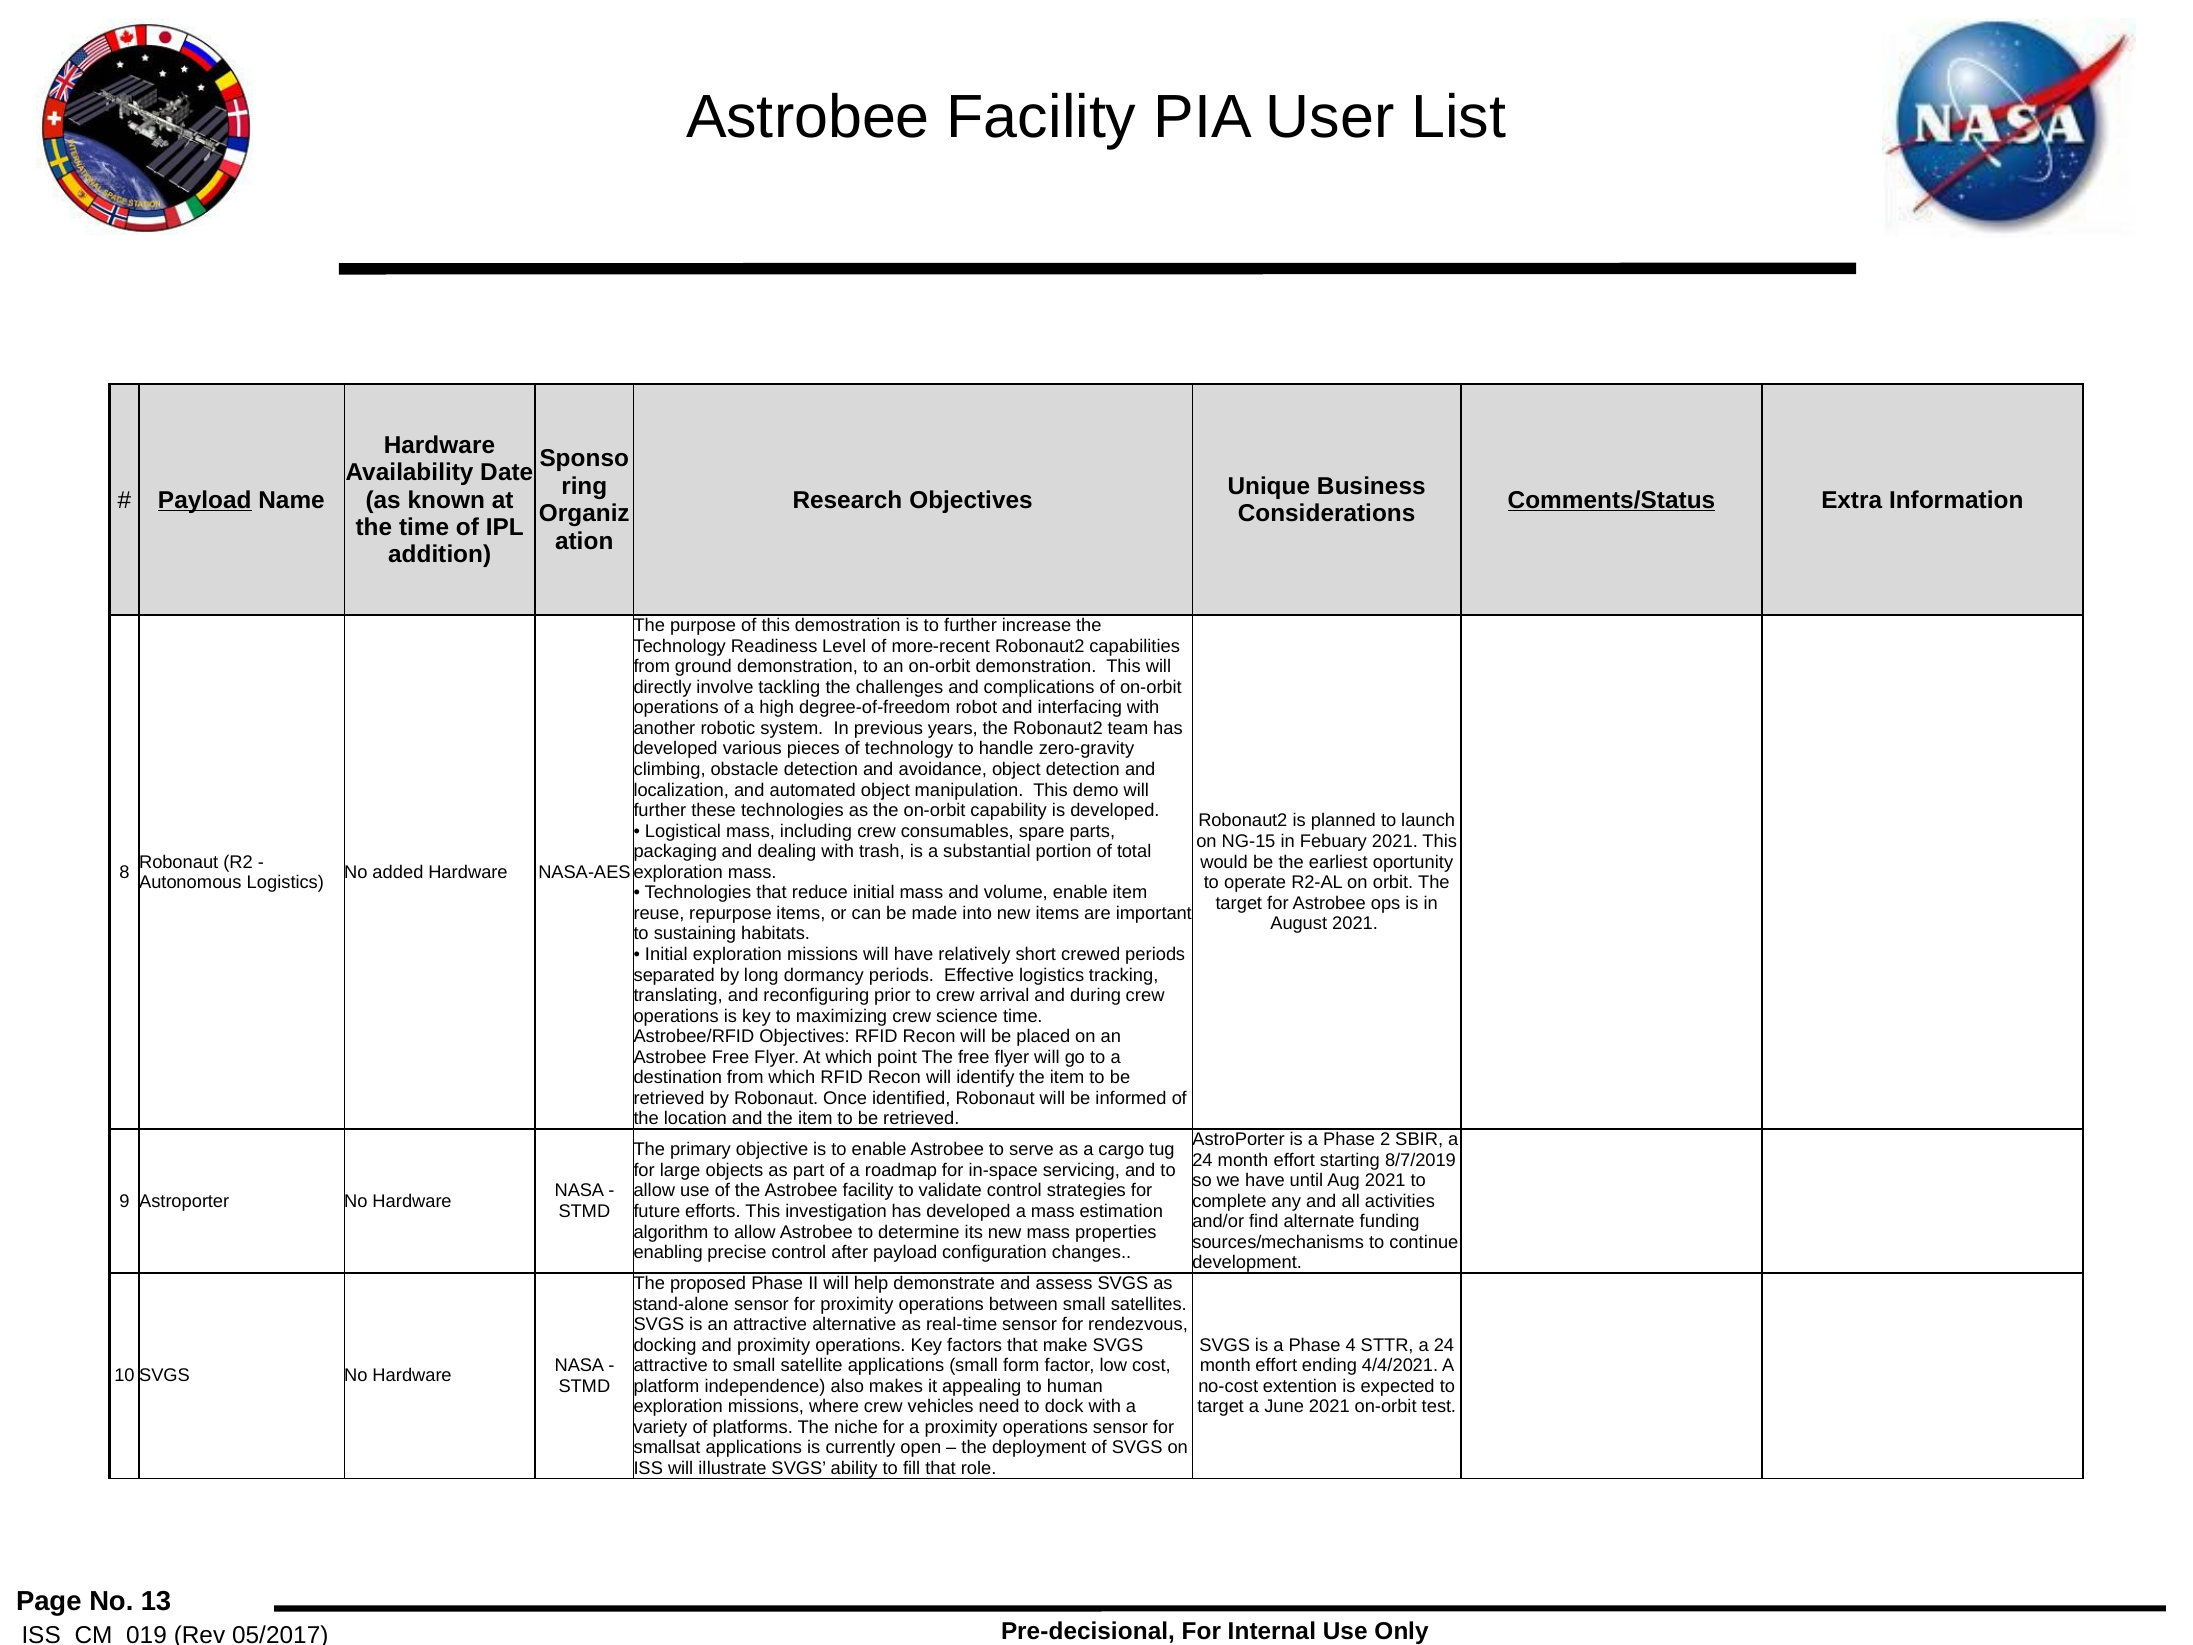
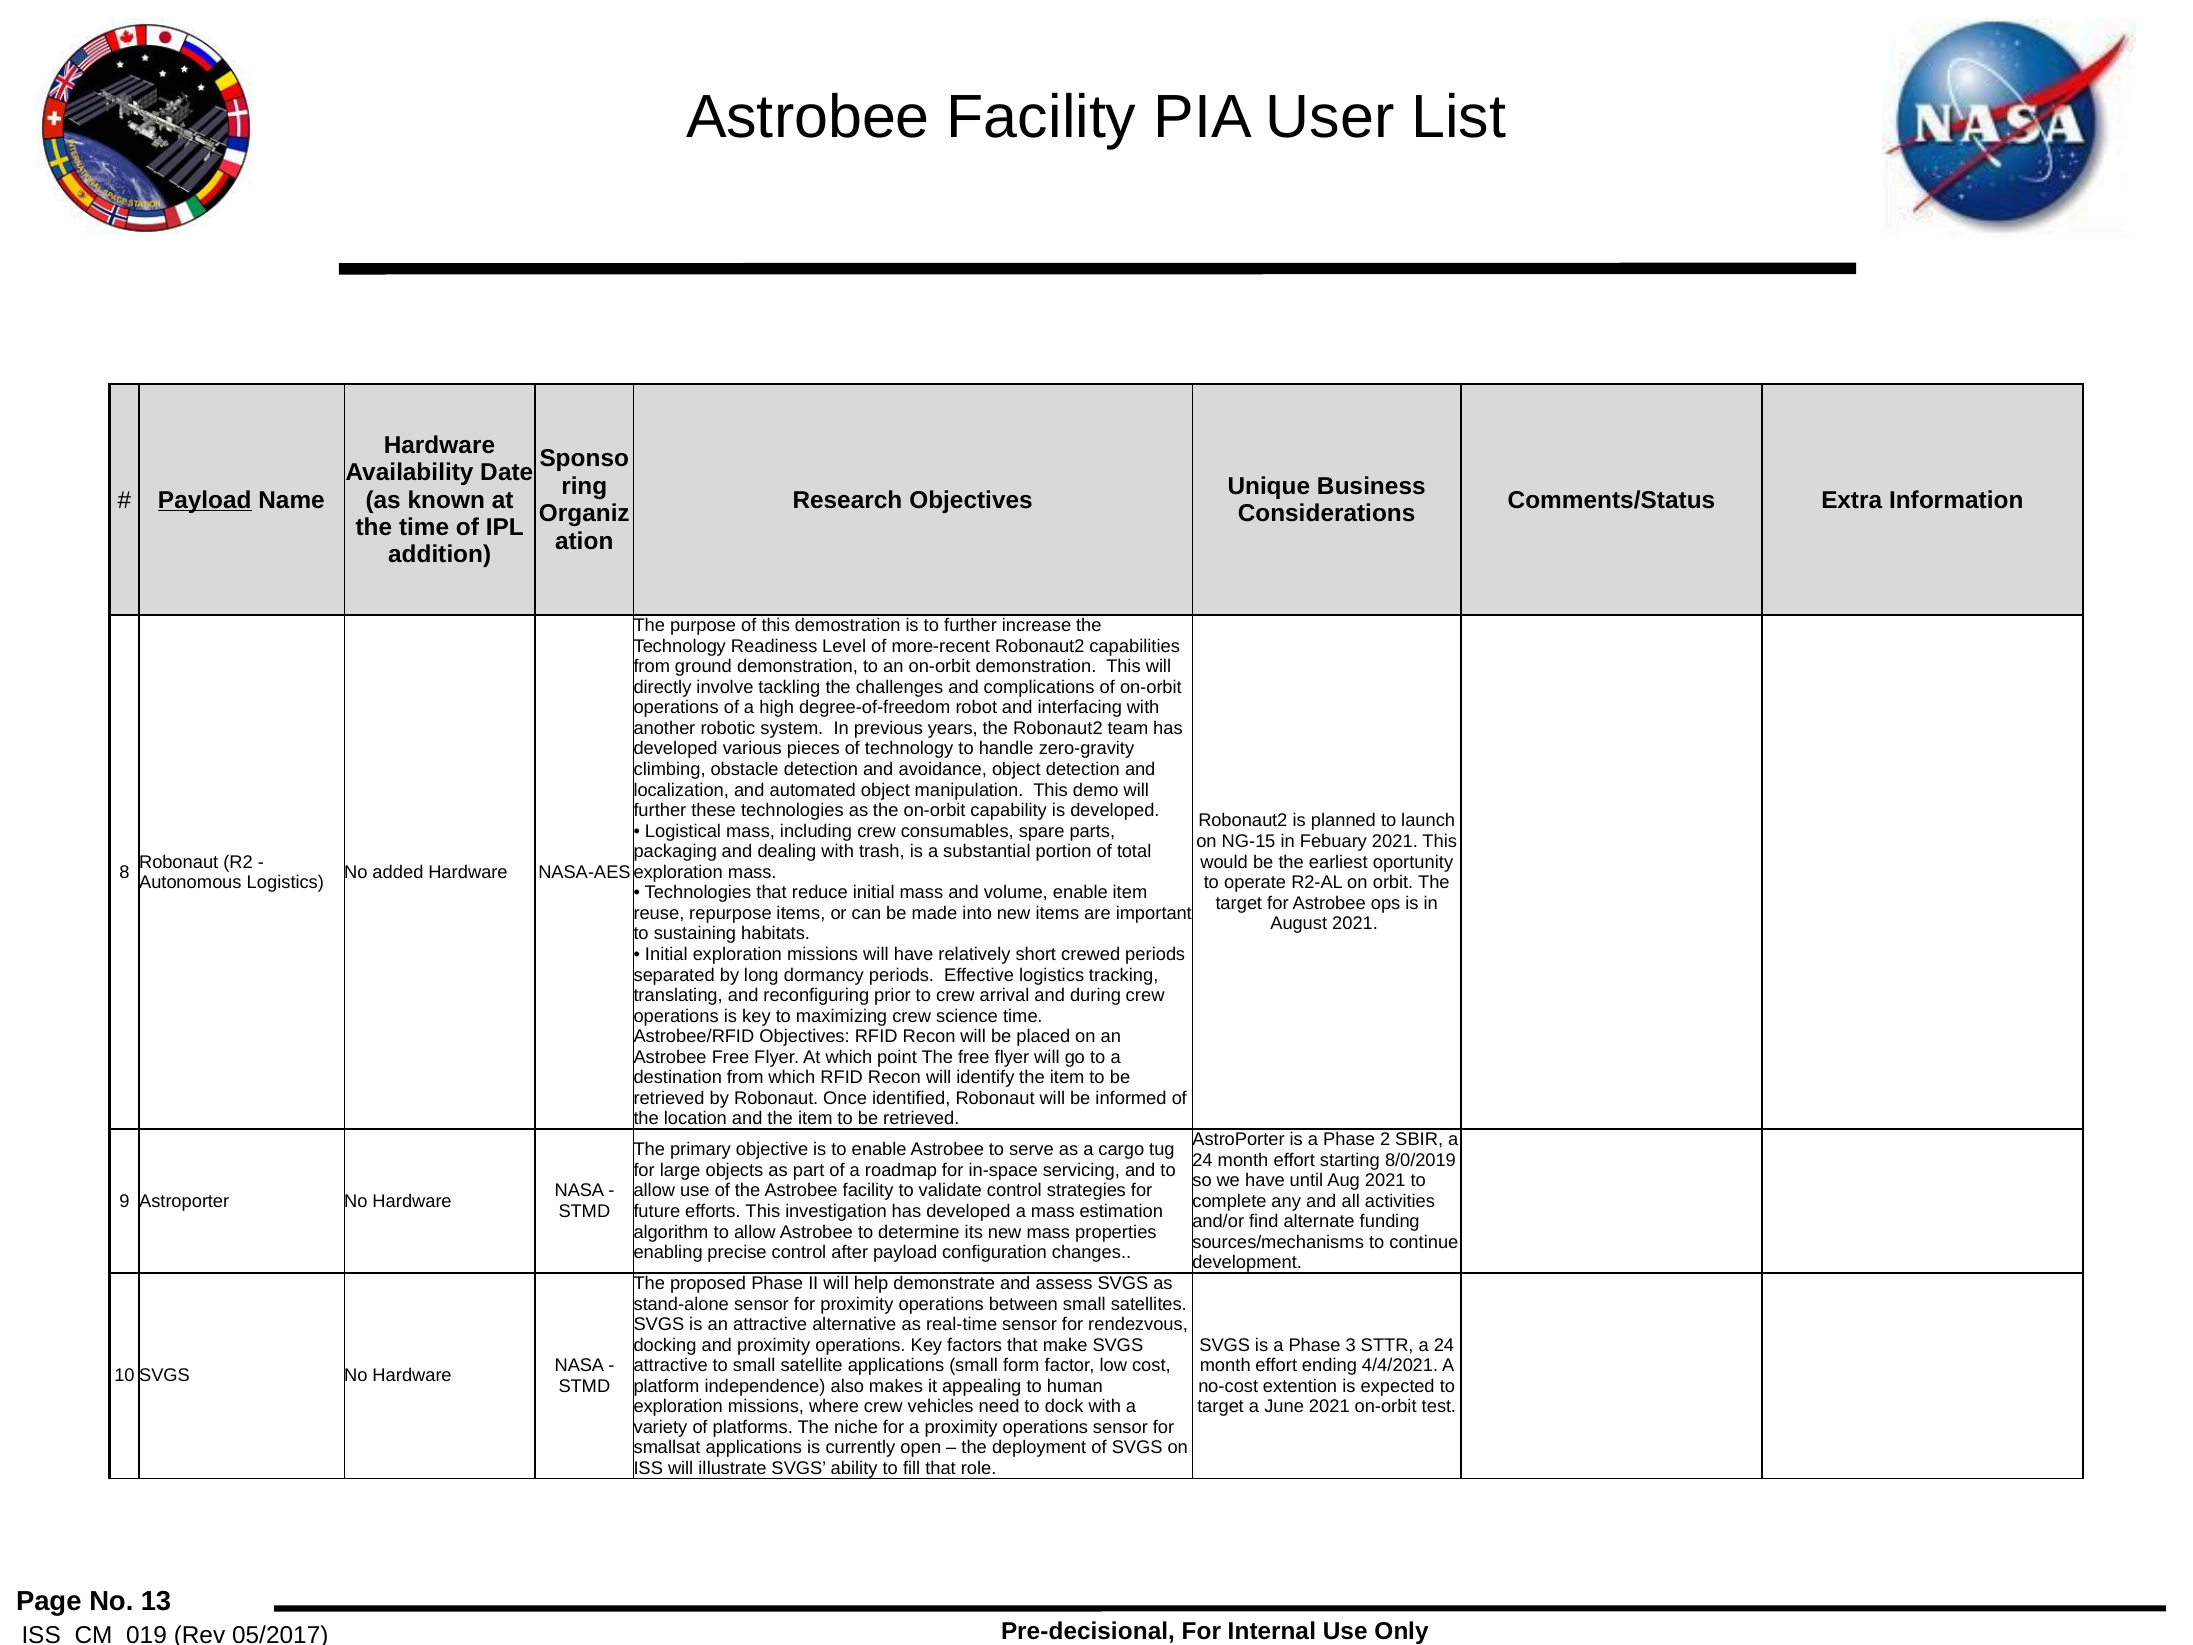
Comments/Status underline: present -> none
8/7/2019: 8/7/2019 -> 8/0/2019
4: 4 -> 3
